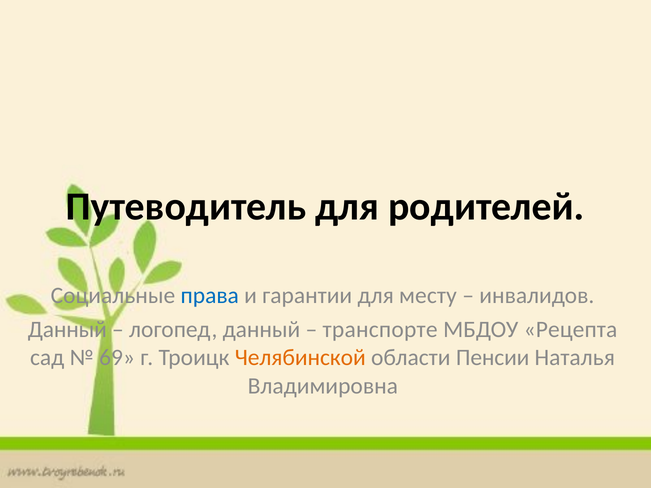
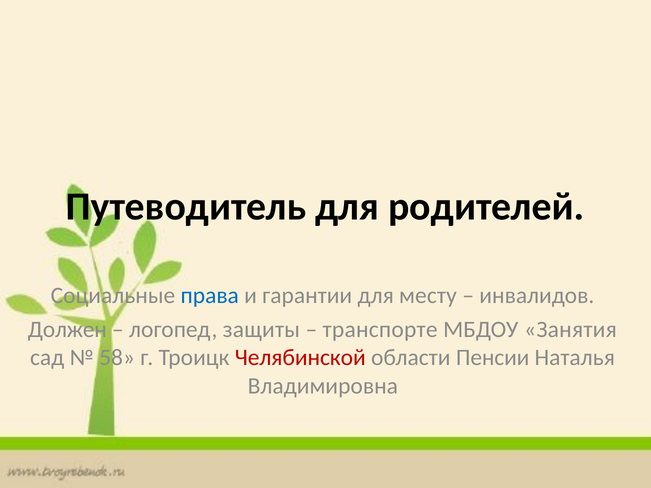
Данный at (67, 330): Данный -> Должен
логопед данный: данный -> защиты
Рецепта: Рецепта -> Занятия
69: 69 -> 58
Челябинской colour: orange -> red
